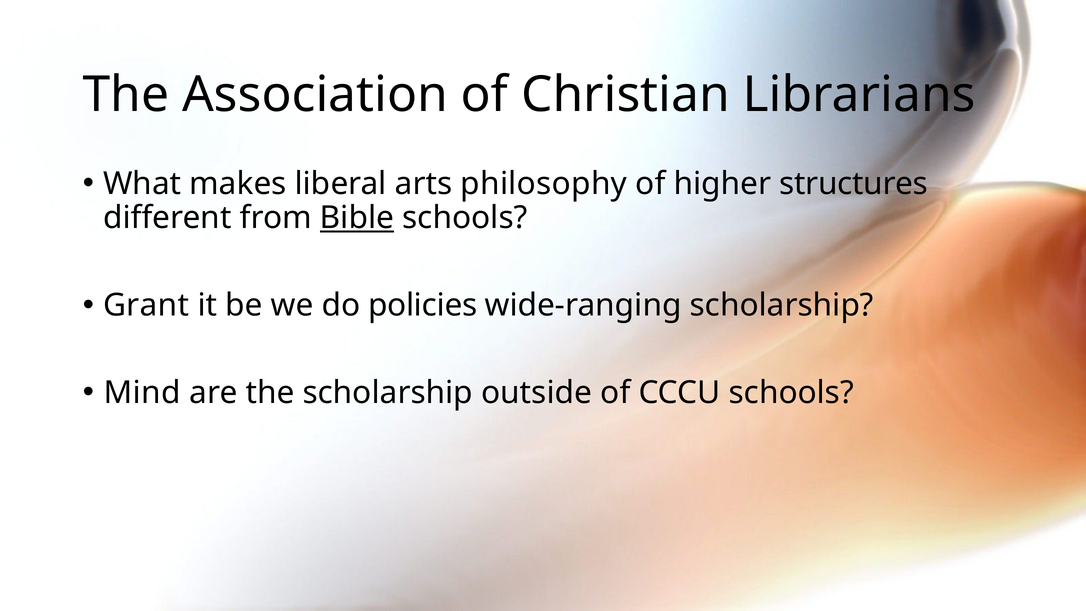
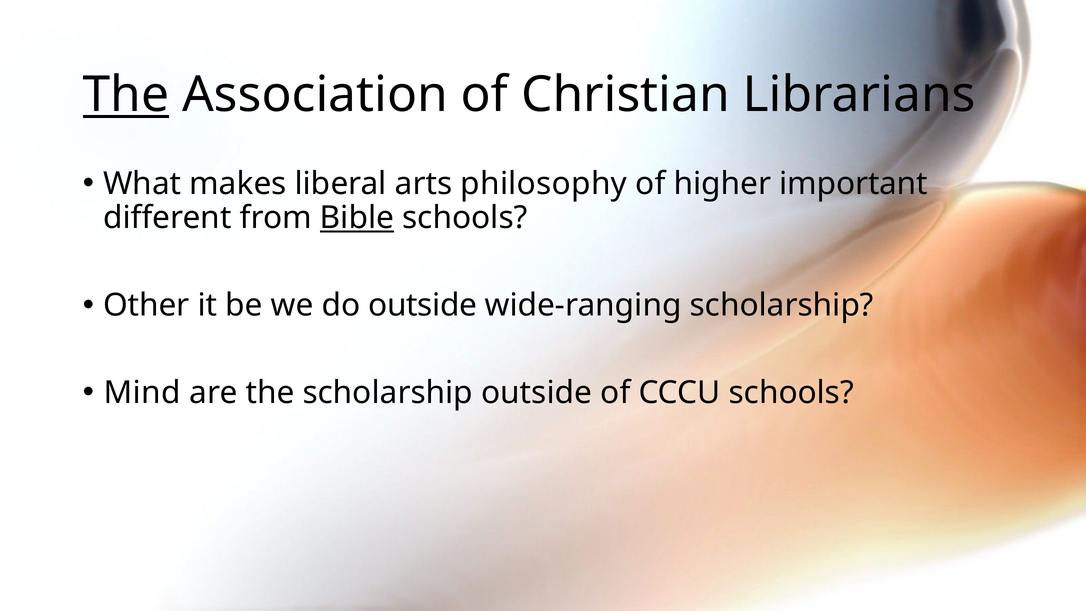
The at (126, 95) underline: none -> present
structures: structures -> important
Grant: Grant -> Other
do policies: policies -> outside
